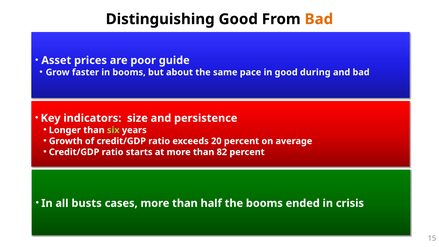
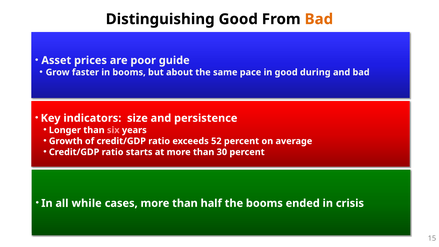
six colour: light green -> pink
20: 20 -> 52
82: 82 -> 30
busts: busts -> while
